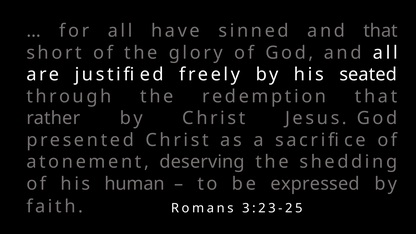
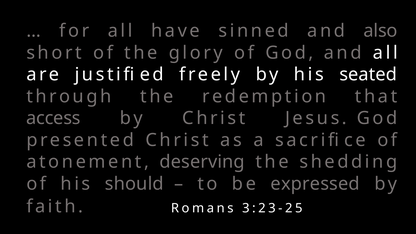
and that: that -> also
rather: rather -> access
human: human -> should
